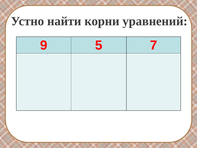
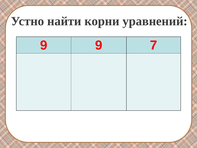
9 5: 5 -> 9
